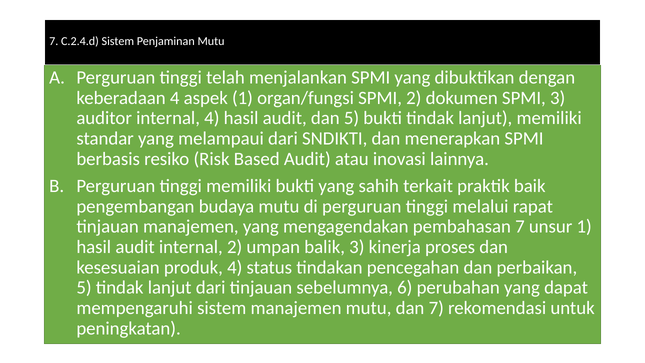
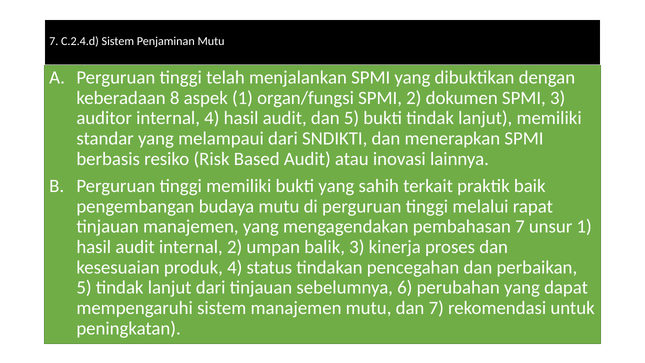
keberadaan 4: 4 -> 8
